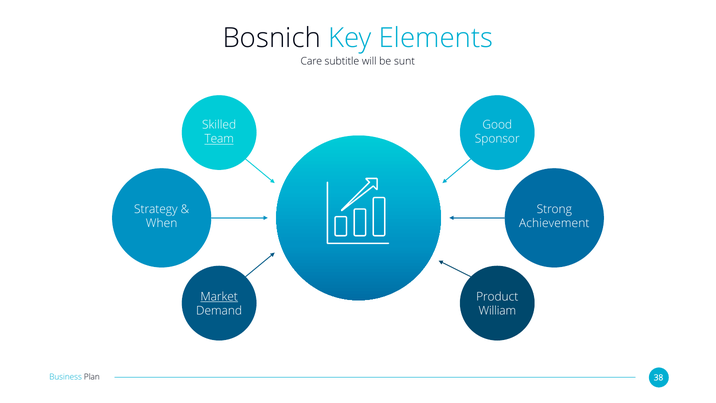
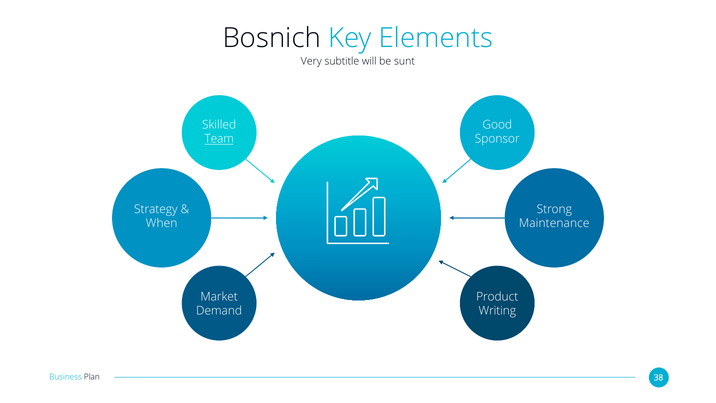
Care: Care -> Very
Achievement: Achievement -> Maintenance
Market underline: present -> none
William: William -> Writing
